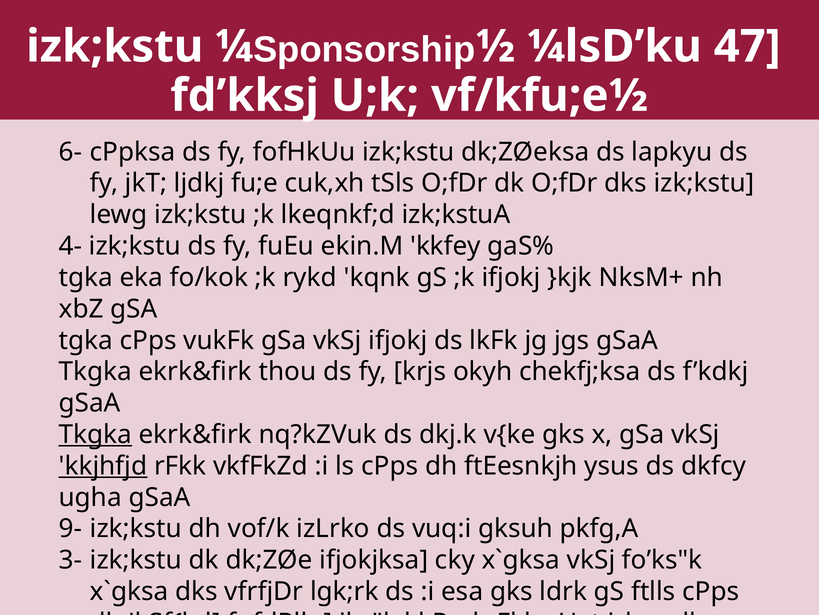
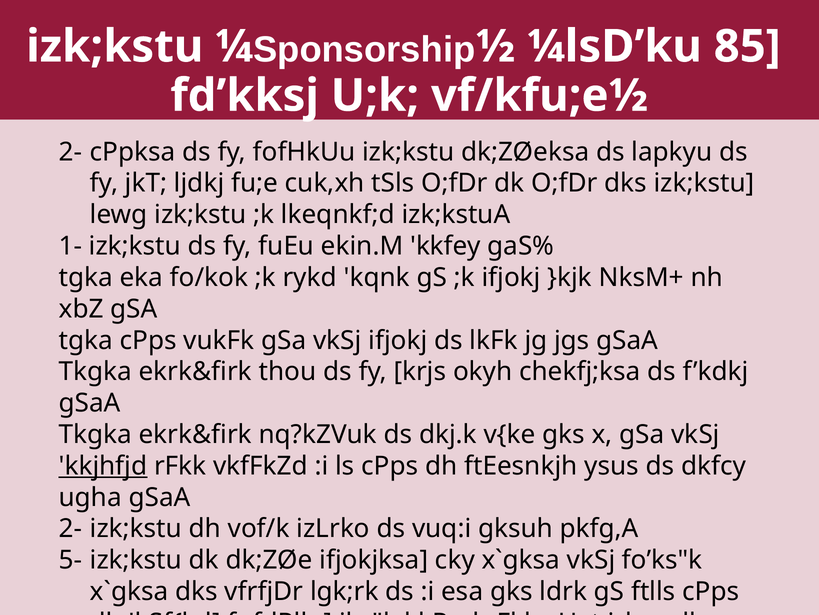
47: 47 -> 85
6- at (70, 152): 6- -> 2-
4-: 4- -> 1-
Tkgka at (95, 434) underline: present -> none
9- at (70, 528): 9- -> 2-
3-: 3- -> 5-
